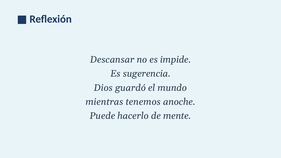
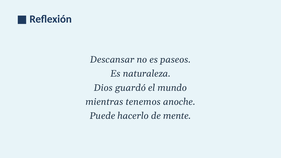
impide: impide -> paseos
sugerencia: sugerencia -> naturaleza
